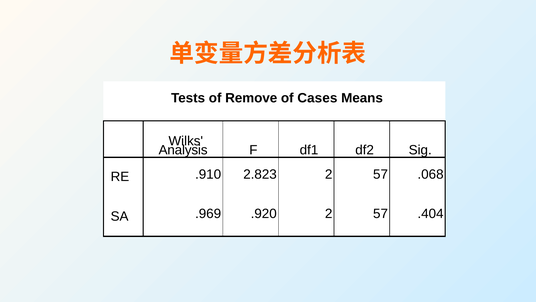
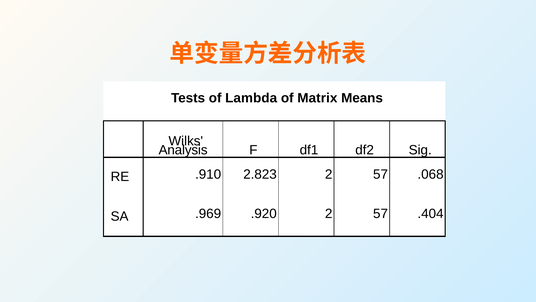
Remove: Remove -> Lambda
Cases: Cases -> Matrix
